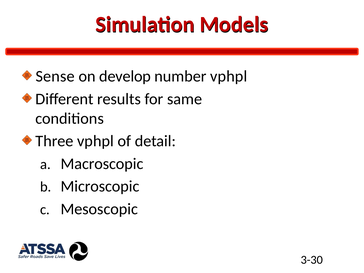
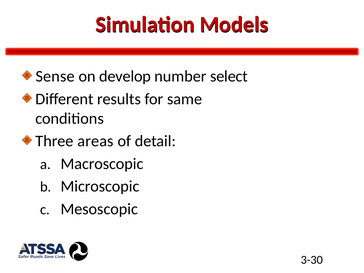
number vphpl: vphpl -> select
Three vphpl: vphpl -> areas
